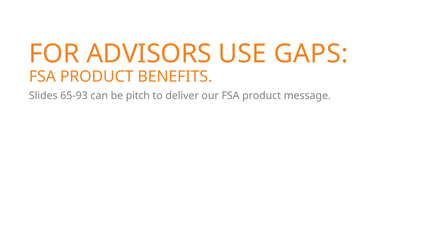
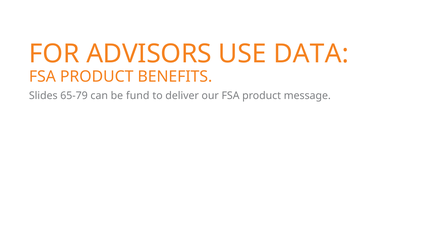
GAPS: GAPS -> DATA
65-93: 65-93 -> 65-79
pitch: pitch -> fund
